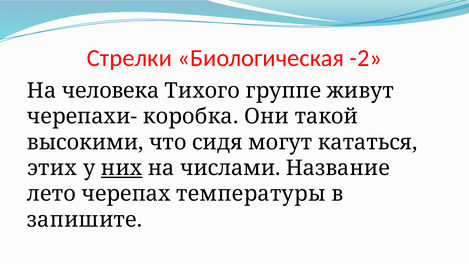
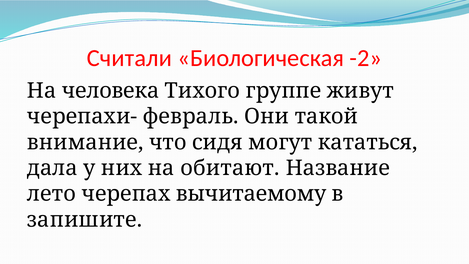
Стрелки: Стрелки -> Считали
коробка: коробка -> февраль
высокими: высокими -> внимание
этих: этих -> дала
них underline: present -> none
числами: числами -> обитают
температуры: температуры -> вычитаемому
